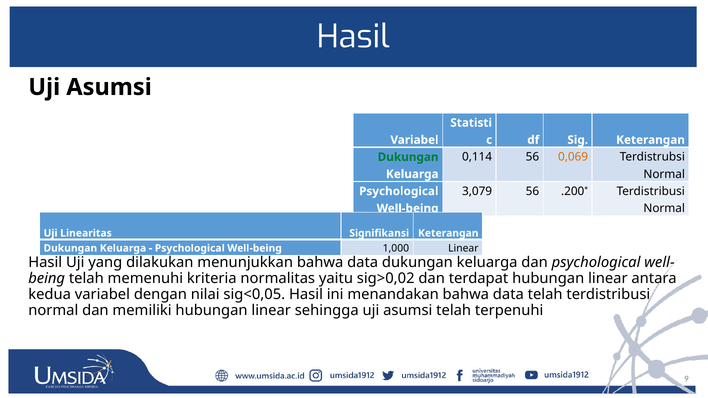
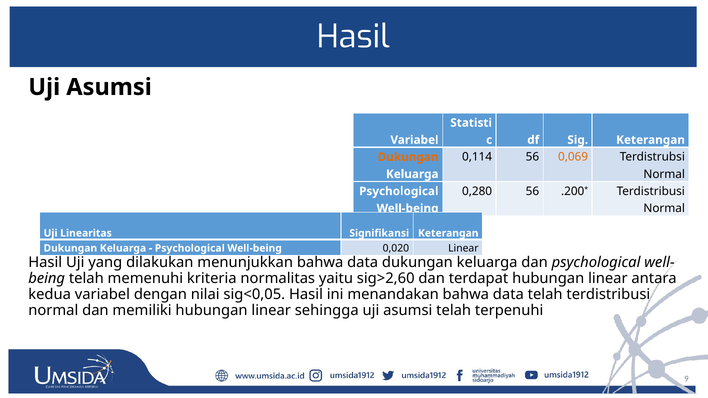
Dukungan at (408, 157) colour: green -> orange
3,079: 3,079 -> 0,280
1,000: 1,000 -> 0,020
sig>0,02: sig>0,02 -> sig>2,60
